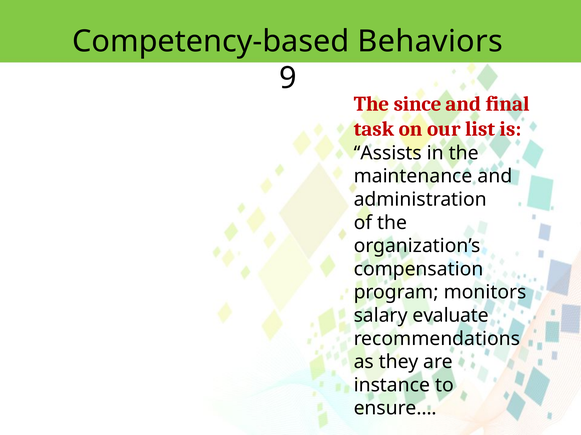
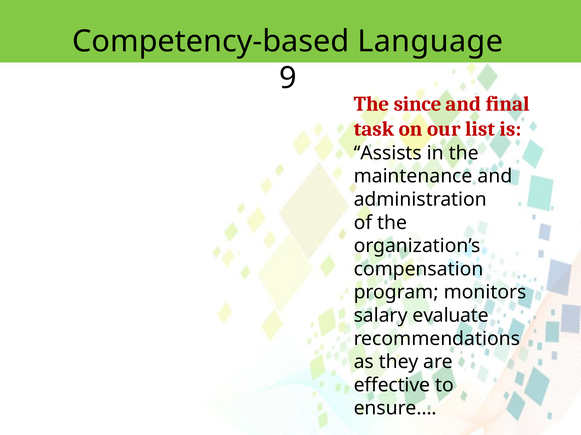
Behaviors: Behaviors -> Language
instance: instance -> effective
